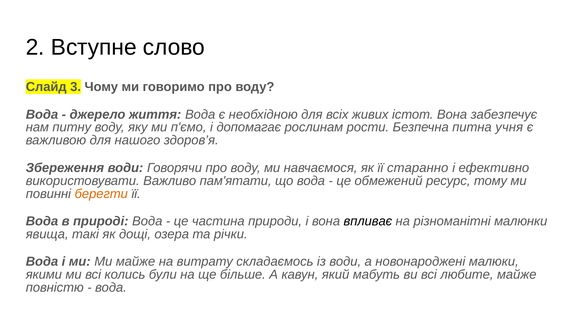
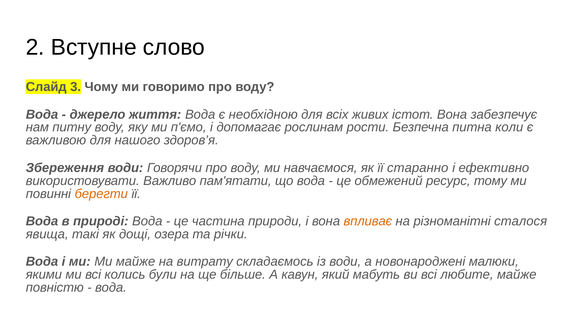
учня: учня -> коли
впливає colour: black -> orange
малюнки: малюнки -> сталося
